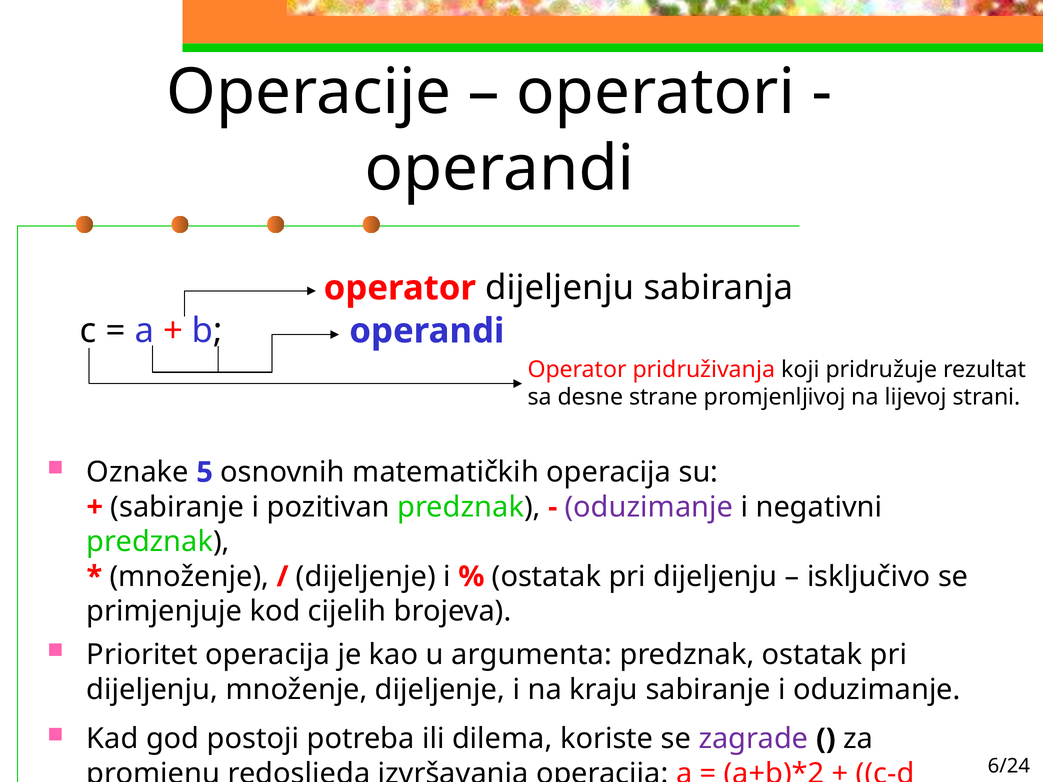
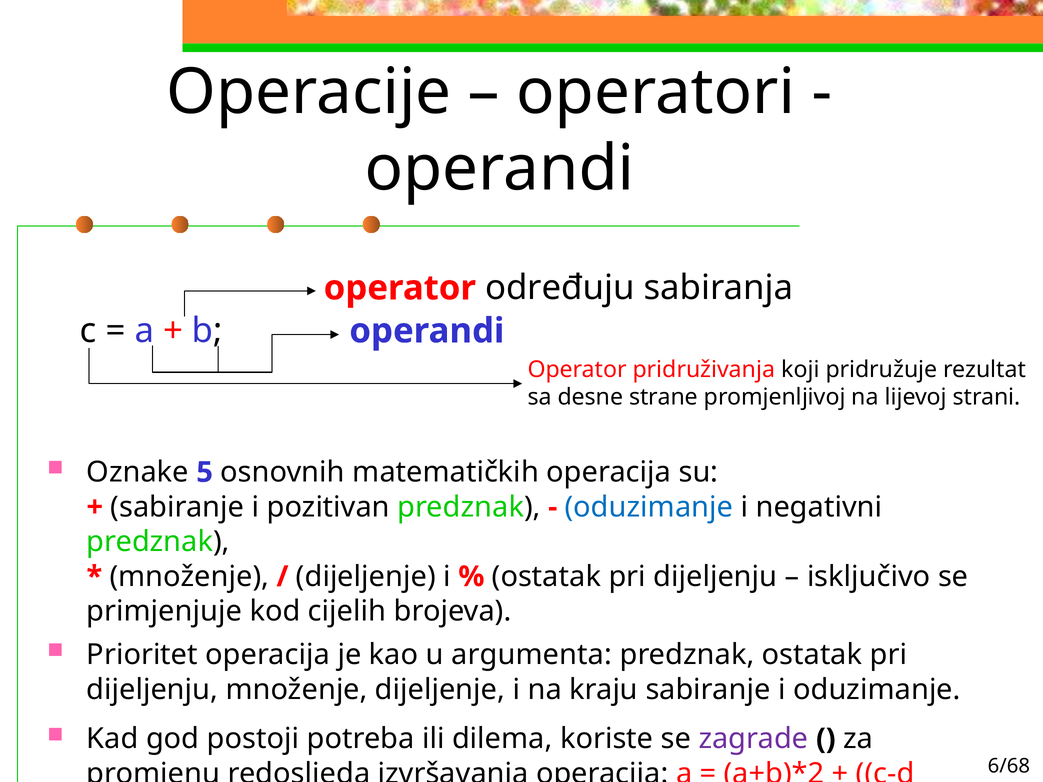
operator dijeljenju: dijeljenju -> određuju
oduzimanje at (649, 507) colour: purple -> blue
6/24: 6/24 -> 6/68
